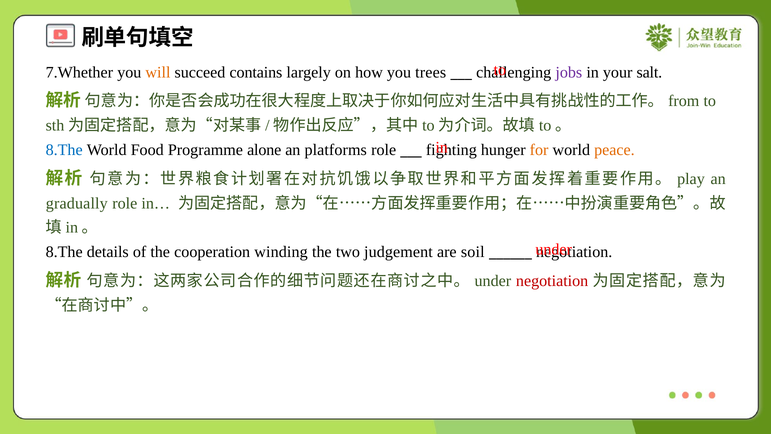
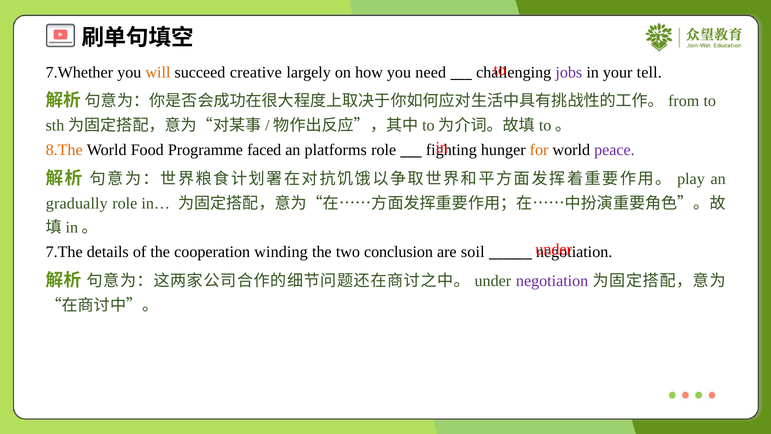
contains: contains -> creative
trees: trees -> need
salt: salt -> tell
8.The at (64, 150) colour: blue -> orange
alone: alone -> faced
peace colour: orange -> purple
8.The at (64, 252): 8.The -> 7.The
judgement: judgement -> conclusion
negotiation at (552, 281) colour: red -> purple
